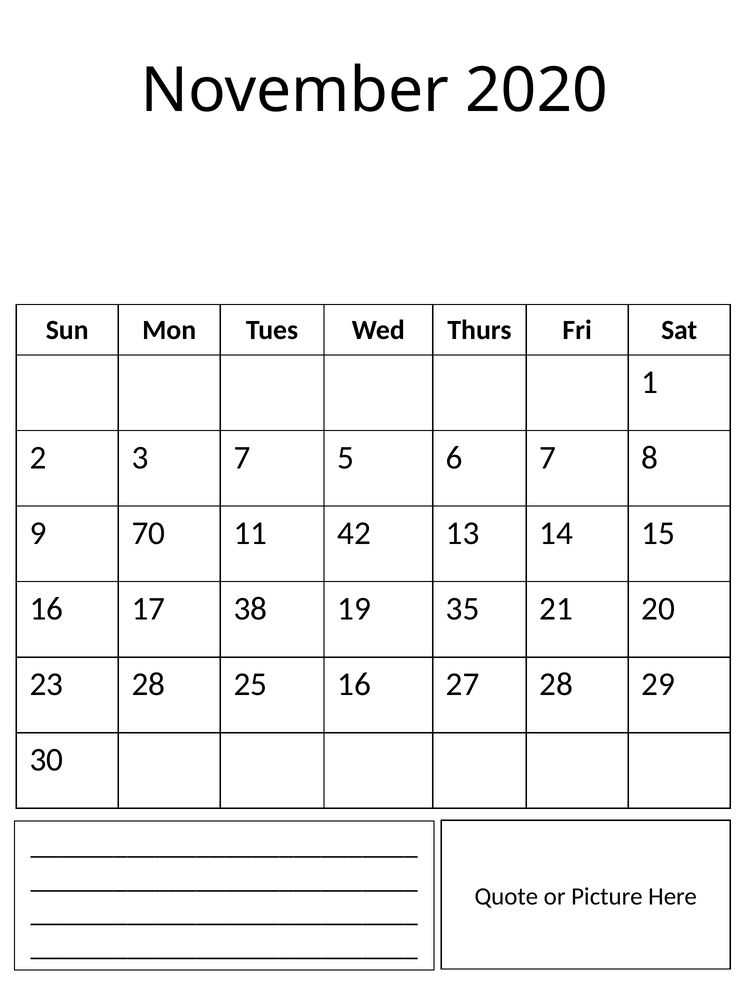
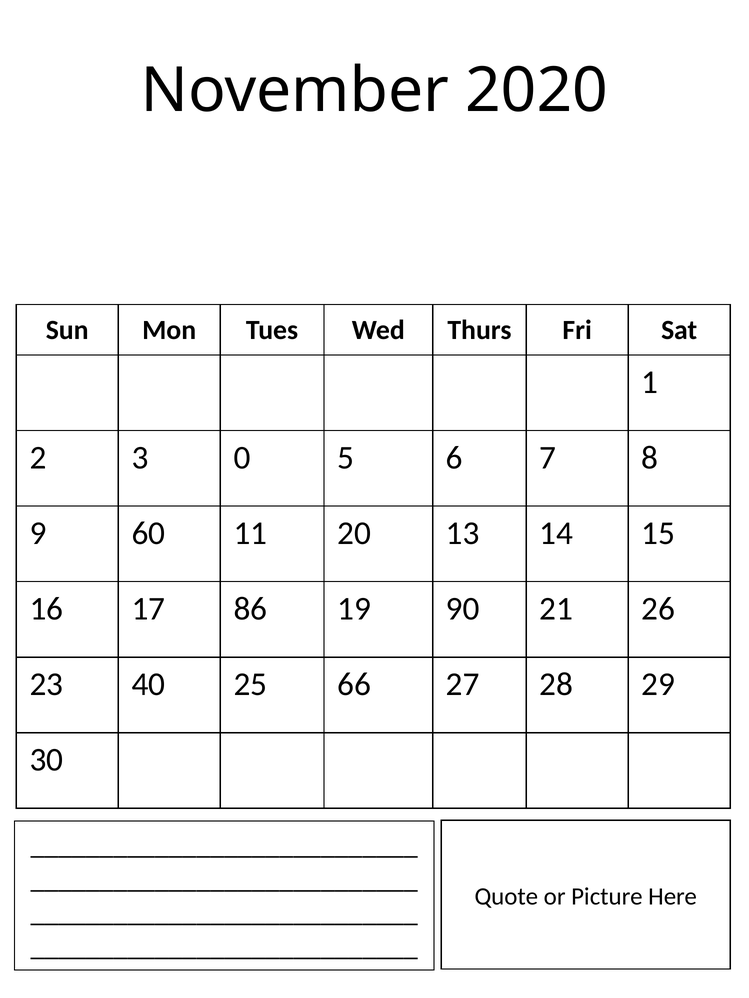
3 7: 7 -> 0
70: 70 -> 60
42: 42 -> 20
38: 38 -> 86
35: 35 -> 90
20: 20 -> 26
23 28: 28 -> 40
25 16: 16 -> 66
